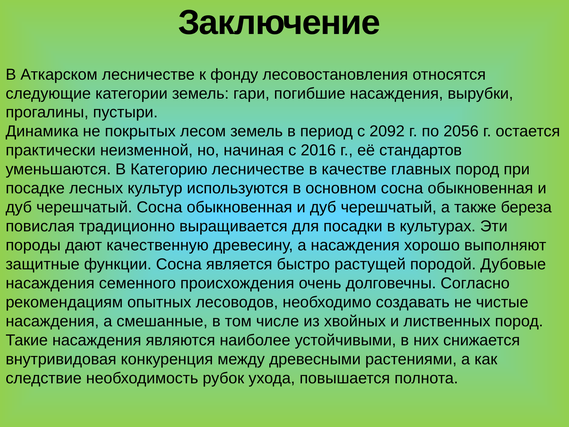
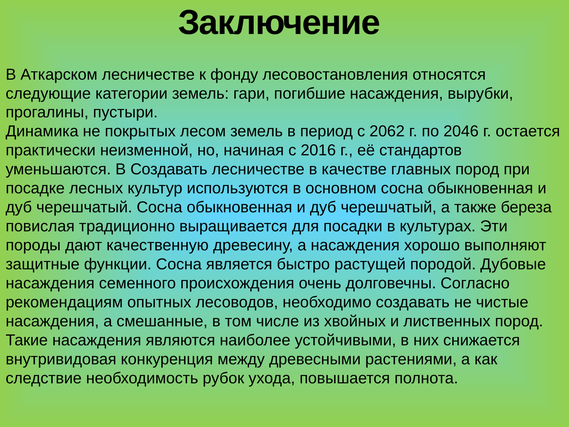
2092: 2092 -> 2062
2056: 2056 -> 2046
В Категорию: Категорию -> Создавать
